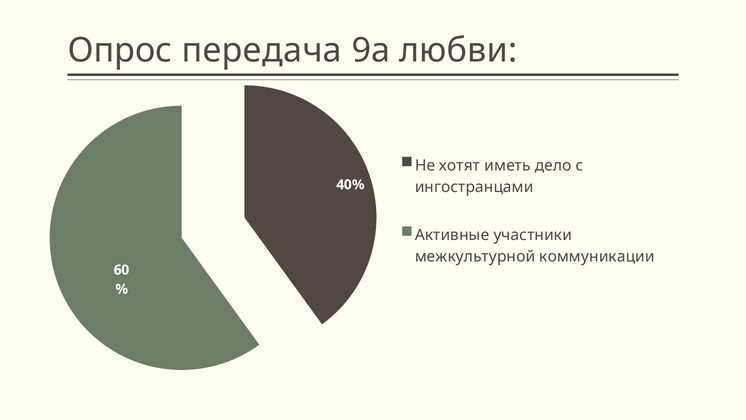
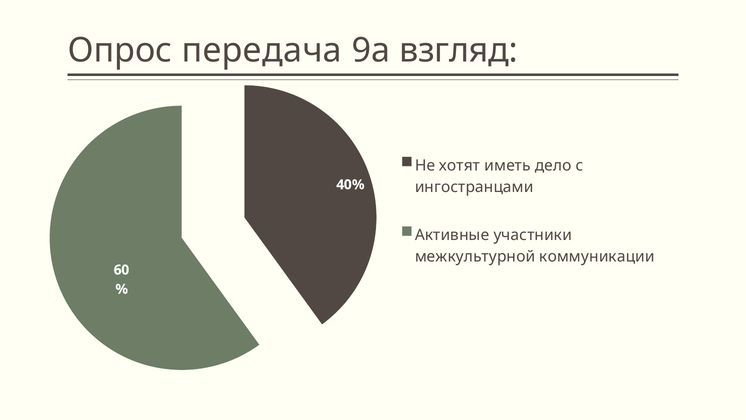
любви: любви -> взгляд
